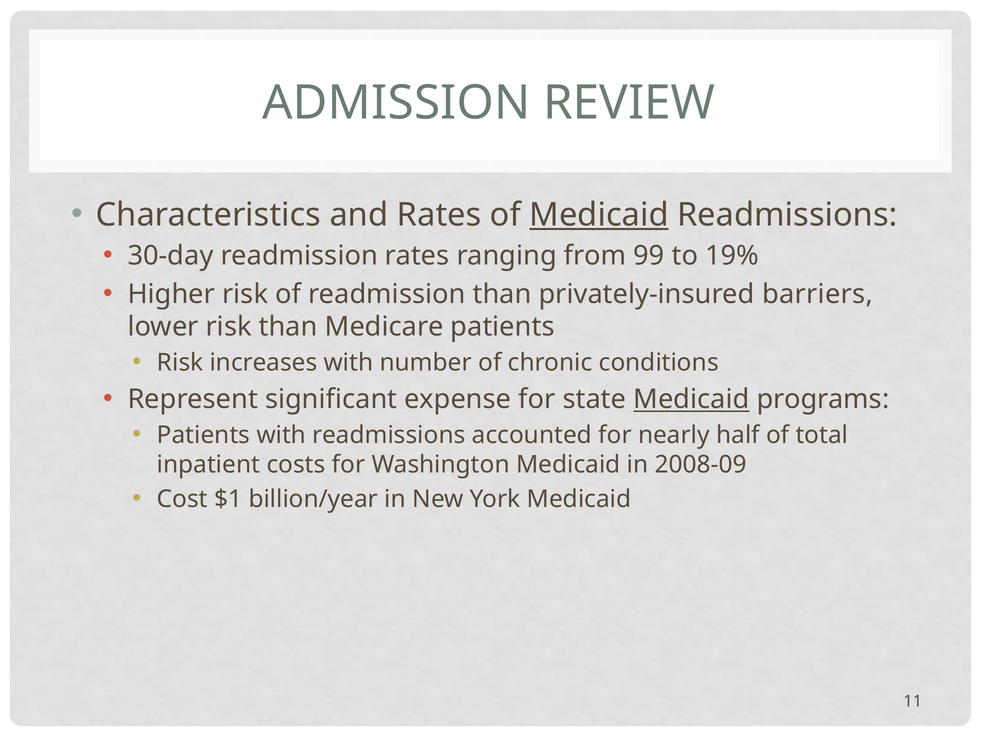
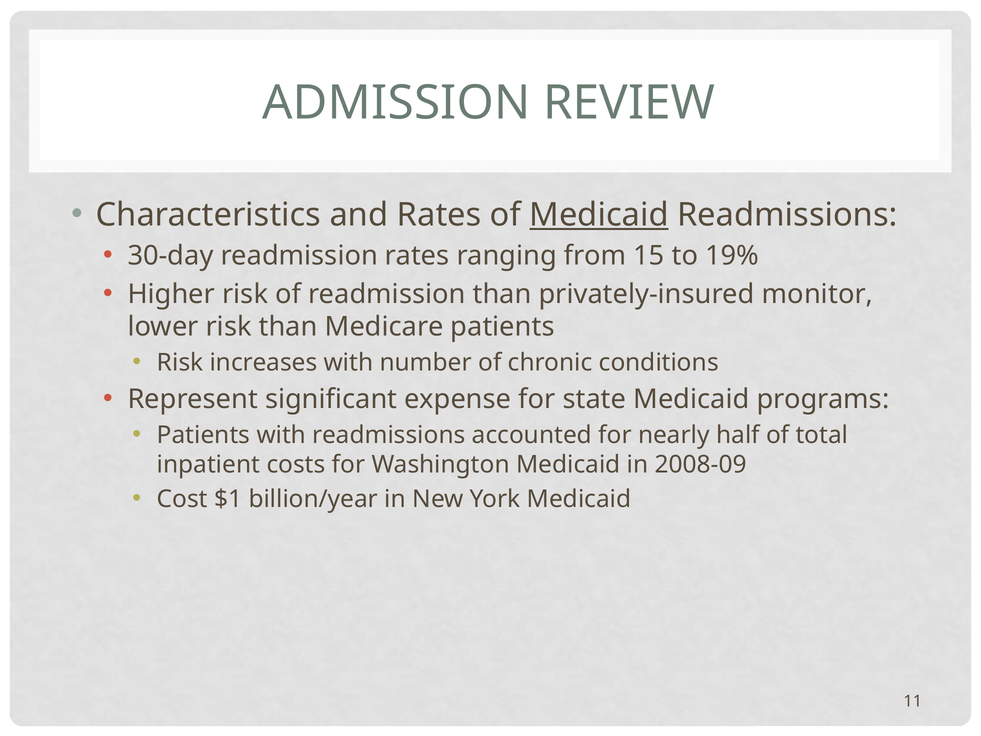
99: 99 -> 15
barriers: barriers -> monitor
Medicaid at (691, 399) underline: present -> none
